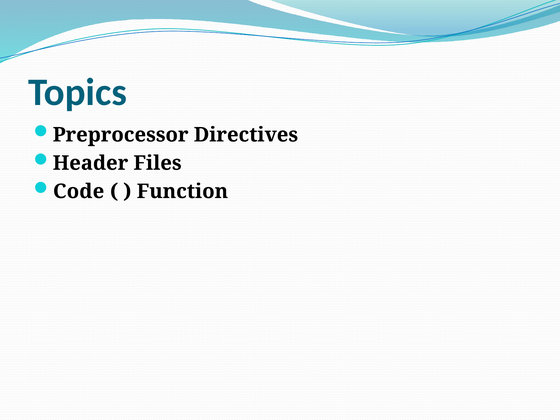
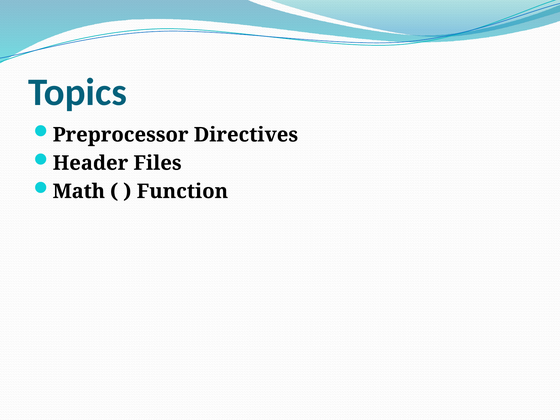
Code: Code -> Math
